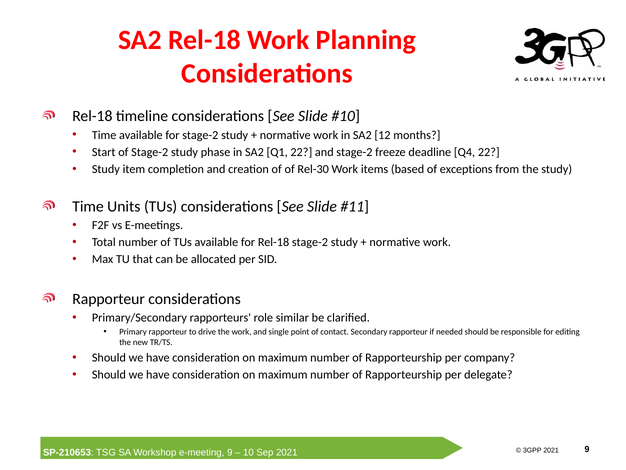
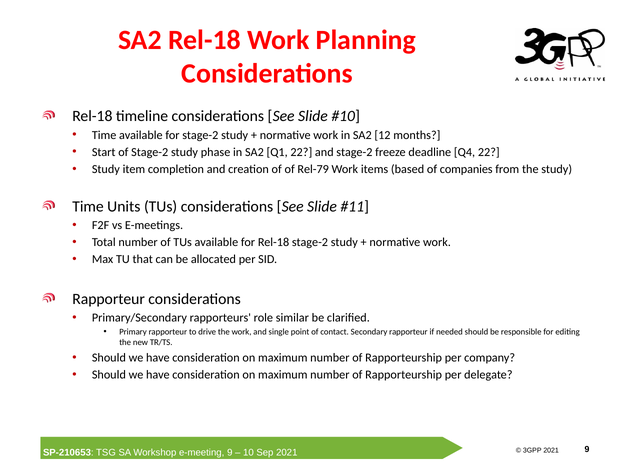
Rel-30: Rel-30 -> Rel-79
exceptions: exceptions -> companies
